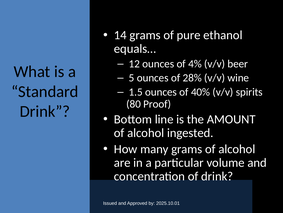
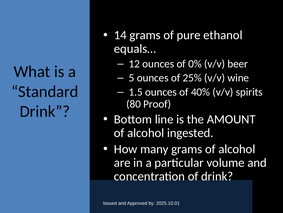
4%: 4% -> 0%
28%: 28% -> 25%
